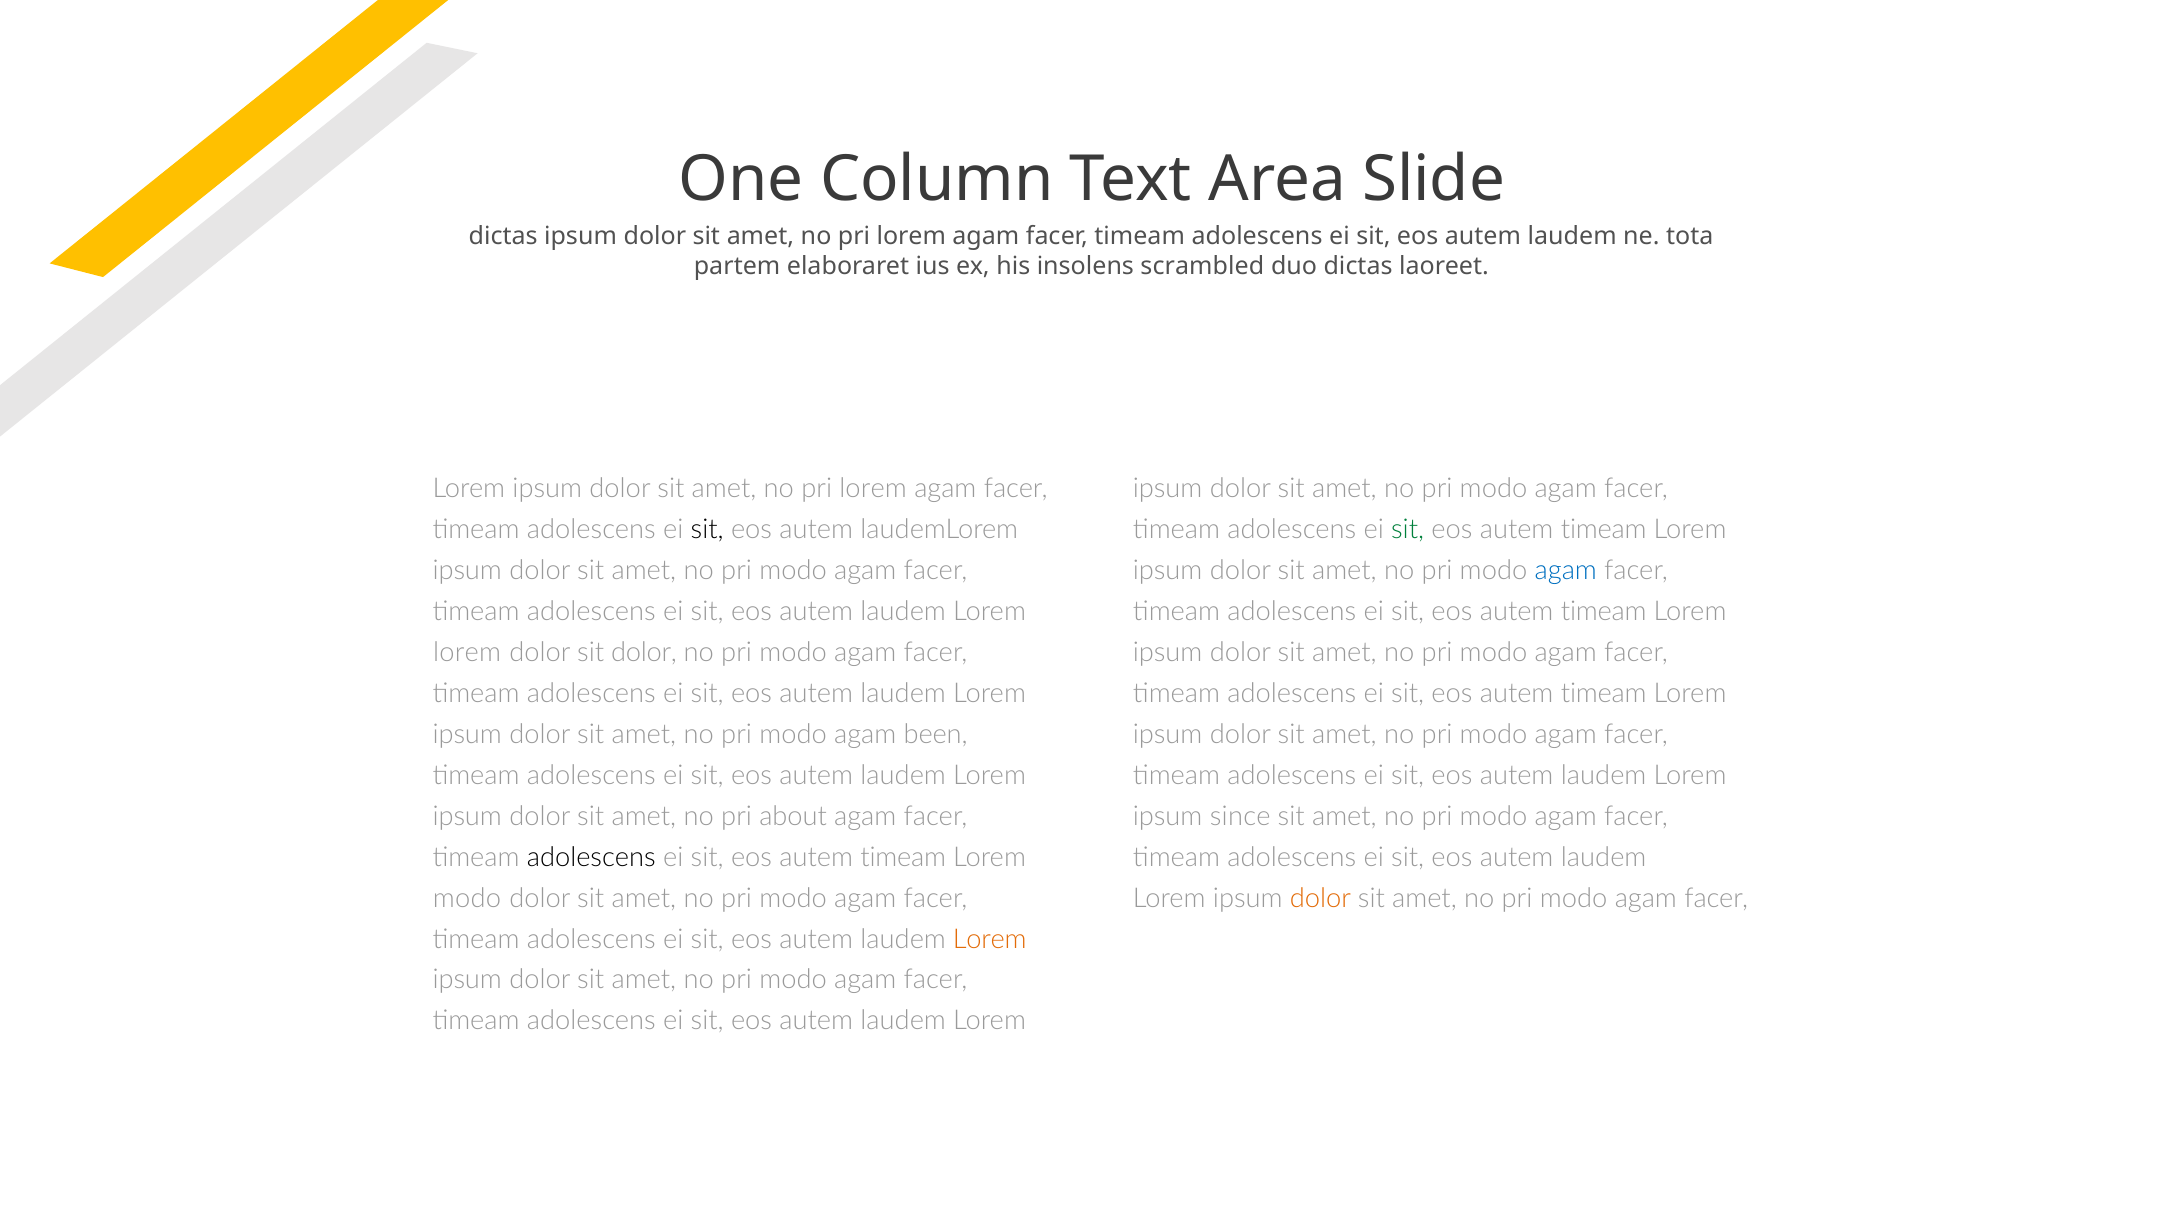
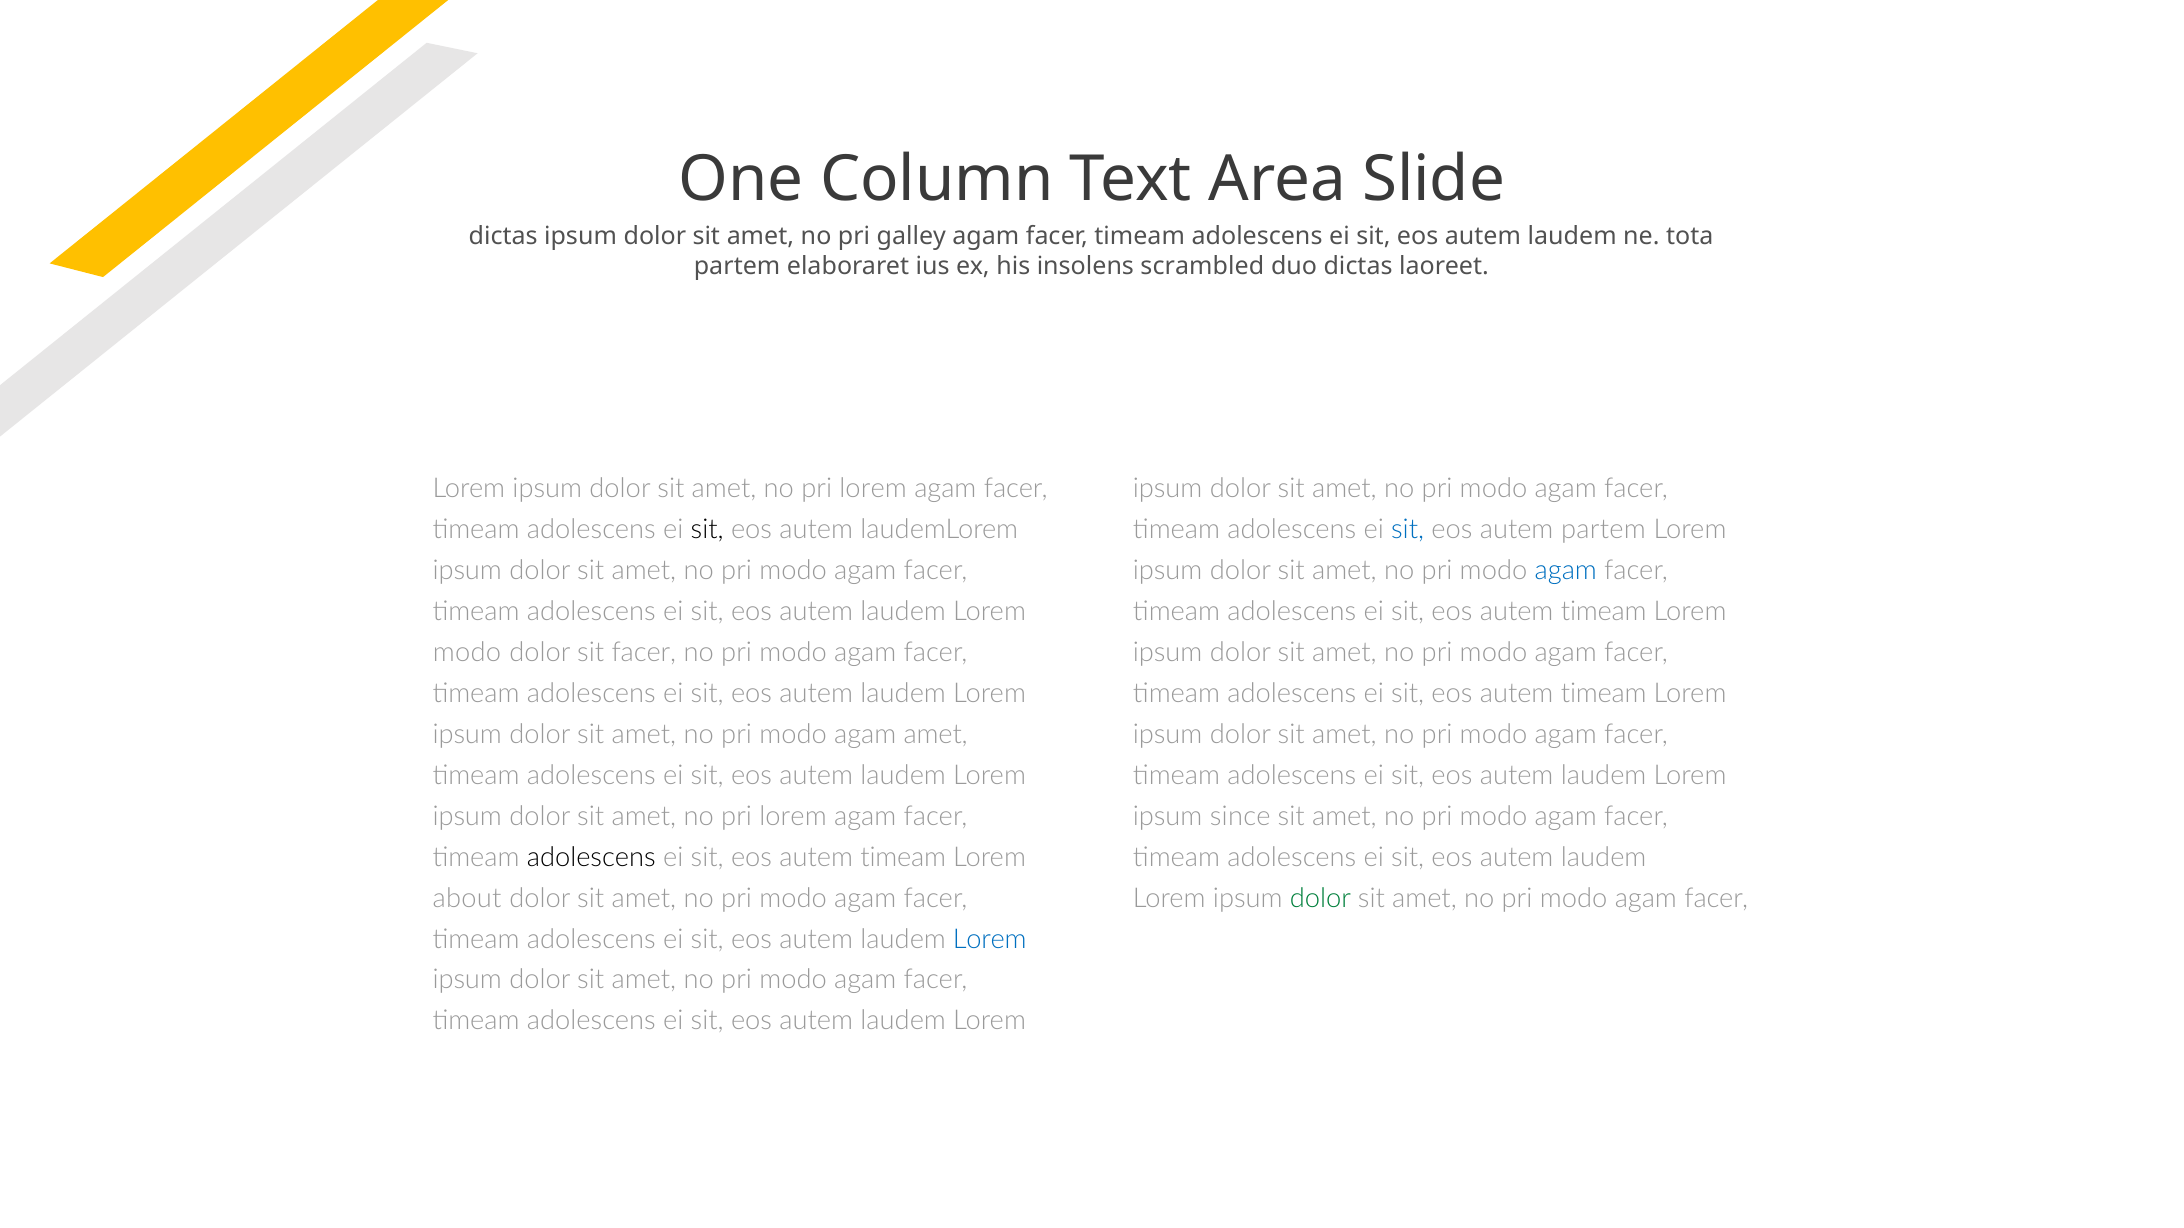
lorem at (911, 237): lorem -> galley
sit at (1408, 530) colour: green -> blue
timeam at (1604, 530): timeam -> partem
lorem at (467, 653): lorem -> modo
sit dolor: dolor -> facer
agam been: been -> amet
about at (793, 817): about -> lorem
modo at (467, 898): modo -> about
dolor at (1321, 898) colour: orange -> green
Lorem at (990, 939) colour: orange -> blue
